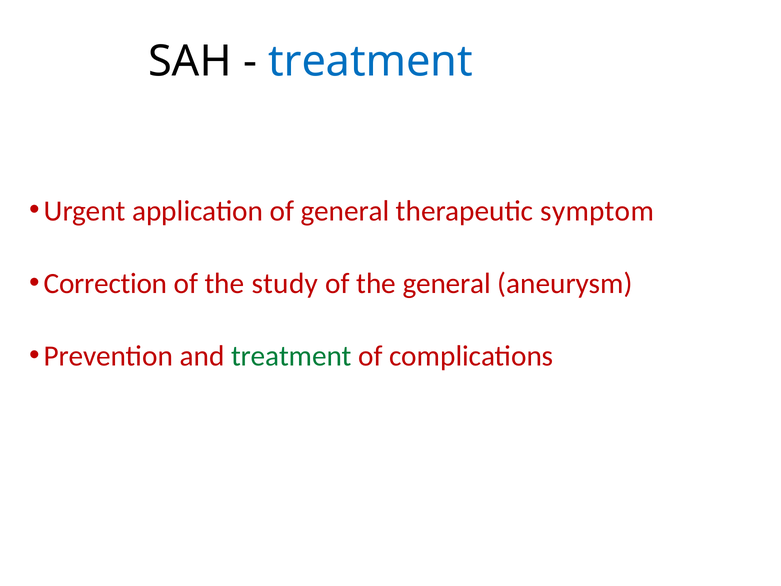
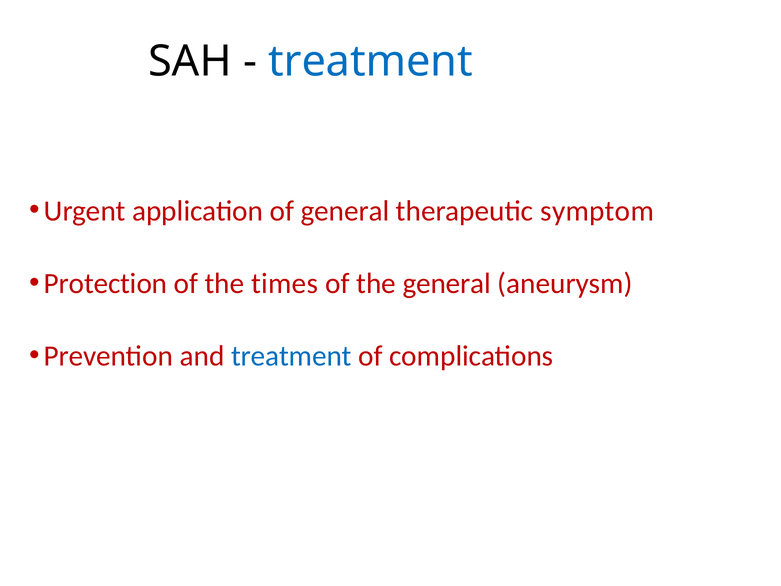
Correction: Correction -> Protection
study: study -> times
treatment at (291, 356) colour: green -> blue
